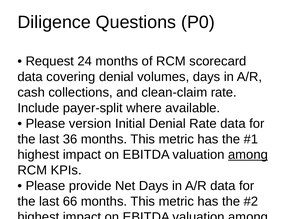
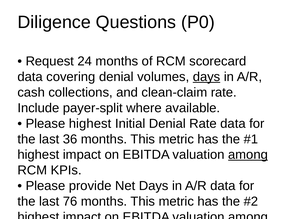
days at (207, 77) underline: none -> present
Please version: version -> highest
66: 66 -> 76
